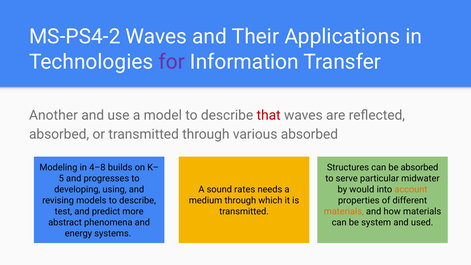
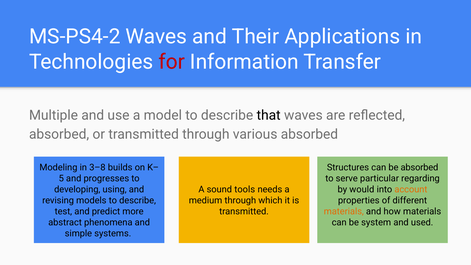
for colour: purple -> red
Another: Another -> Multiple
that colour: red -> black
4–8: 4–8 -> 3–8
midwater: midwater -> regarding
rates: rates -> tools
energy: energy -> simple
